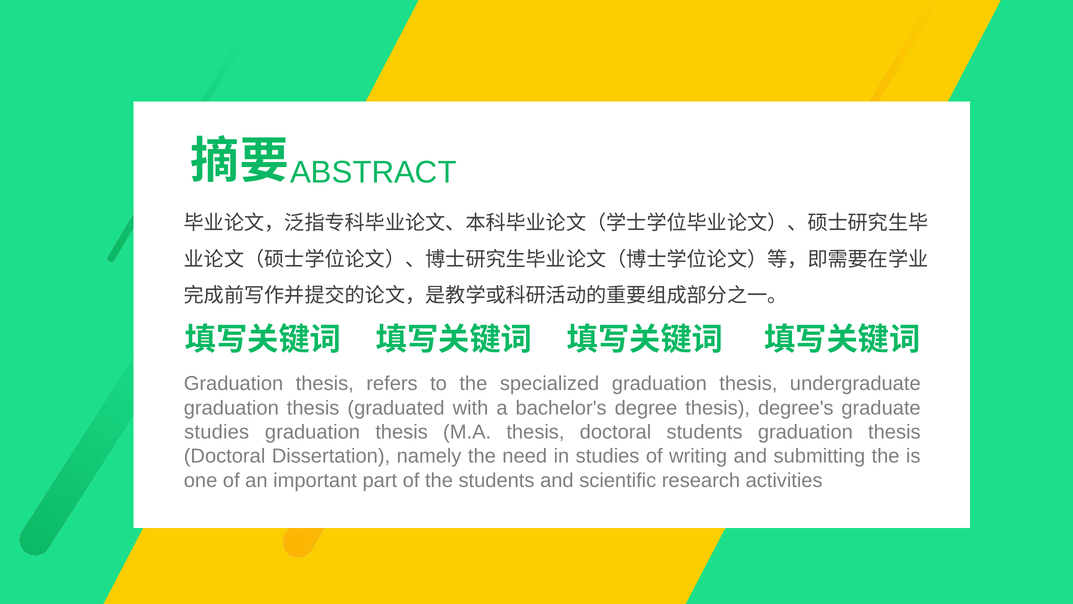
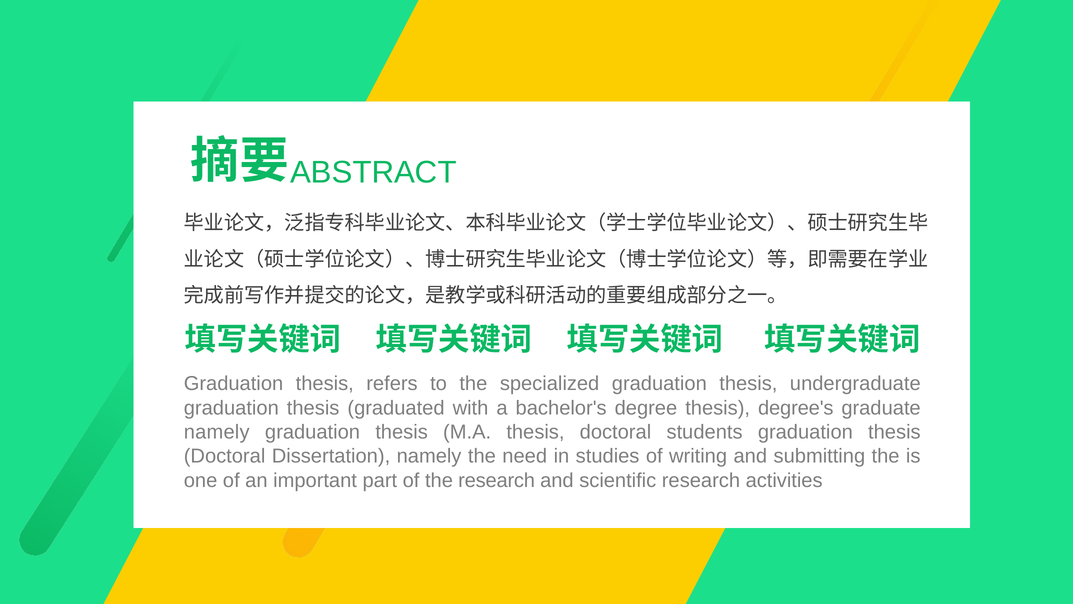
studies at (217, 432): studies -> namely
the students: students -> research
